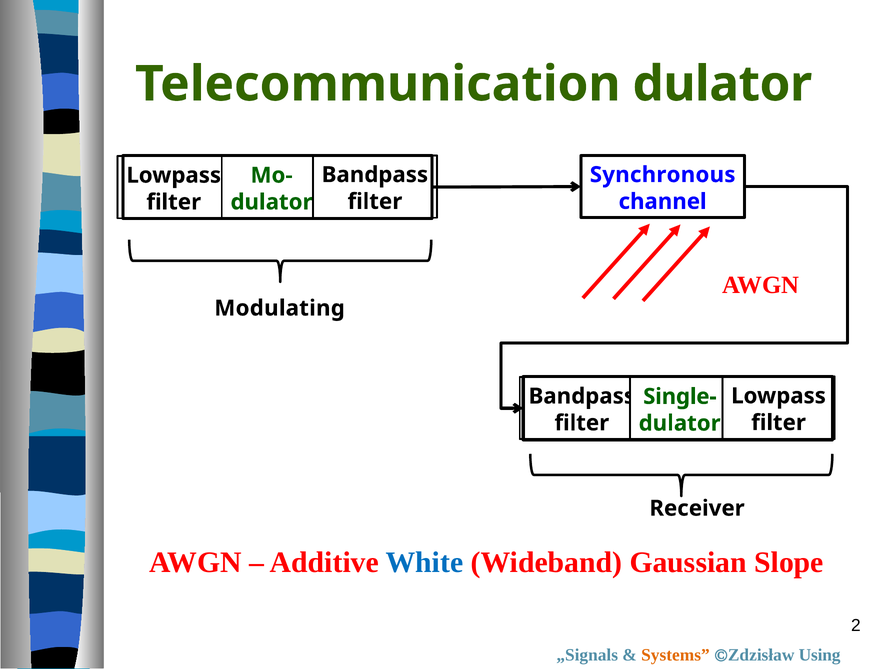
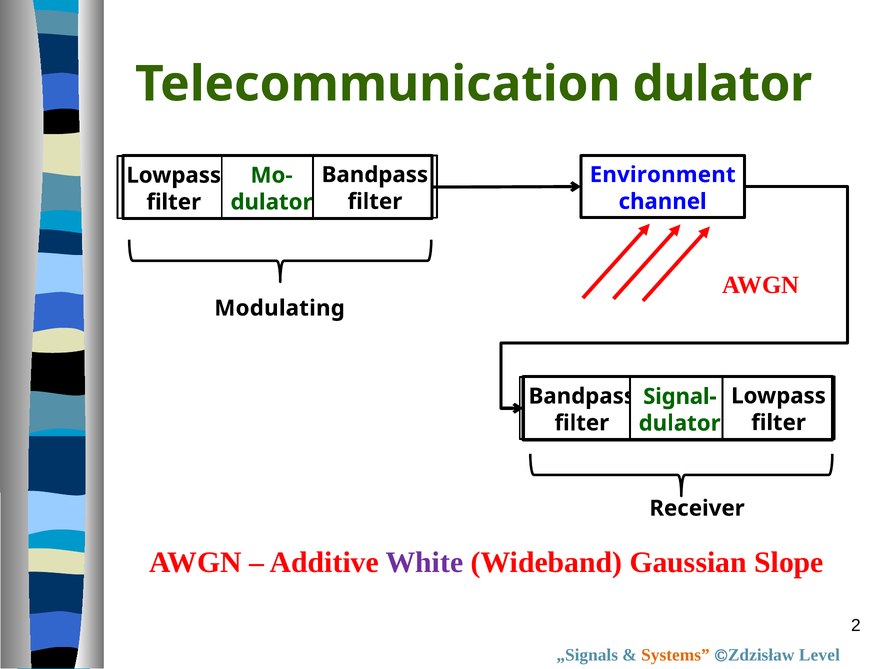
Synchronous: Synchronous -> Environment
Single-: Single- -> Signal-
White colour: blue -> purple
Using: Using -> Level
